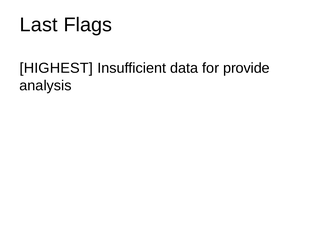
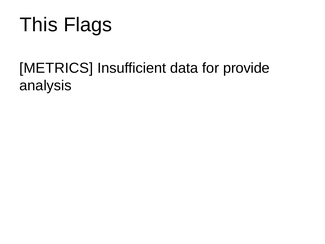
Last: Last -> This
HIGHEST: HIGHEST -> METRICS
